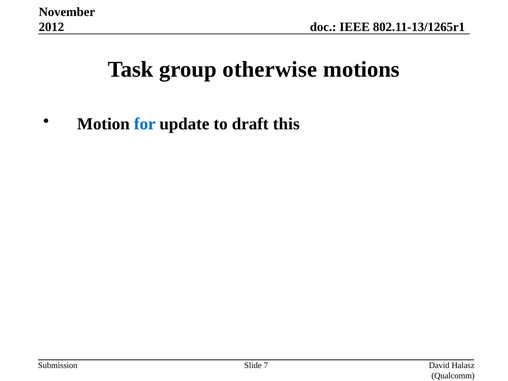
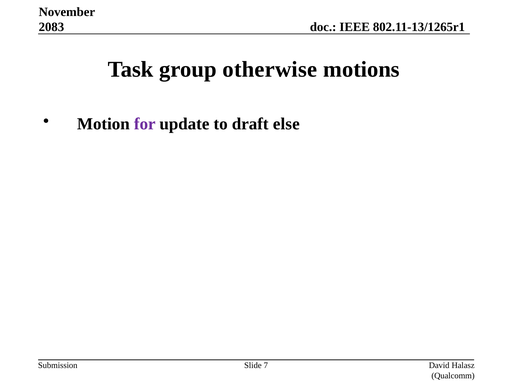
2012: 2012 -> 2083
for colour: blue -> purple
this: this -> else
